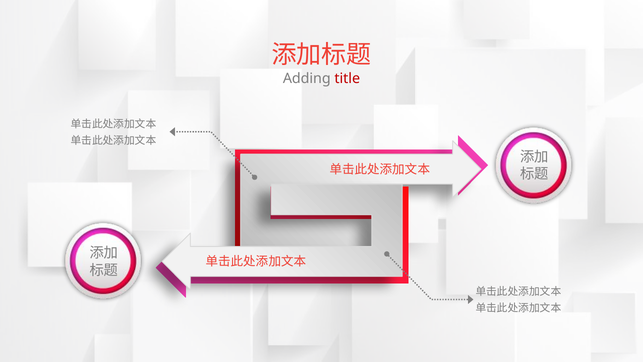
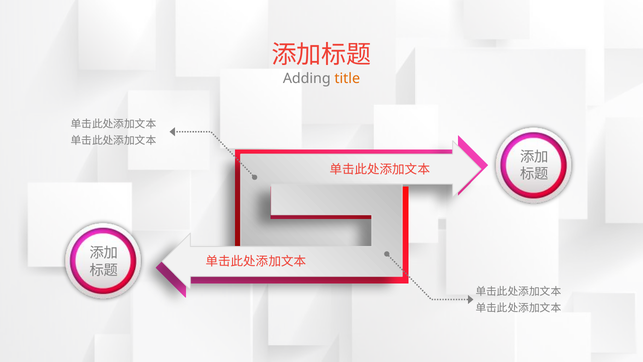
title colour: red -> orange
